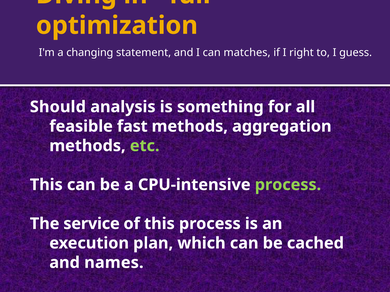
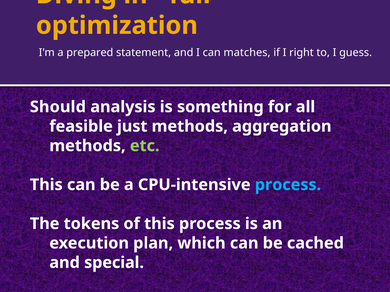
changing: changing -> prepared
fast: fast -> just
process at (288, 185) colour: light green -> light blue
service: service -> tokens
names: names -> special
